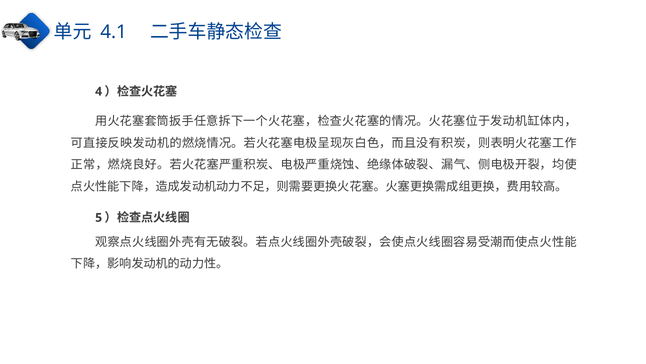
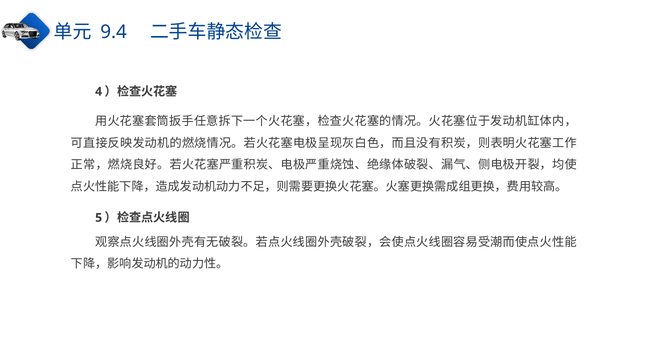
4.1: 4.1 -> 9.4
